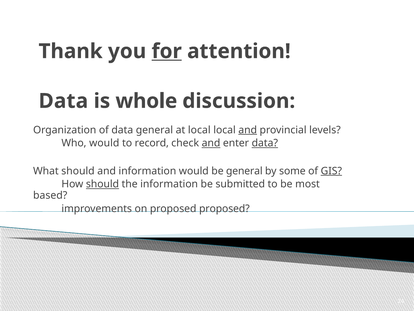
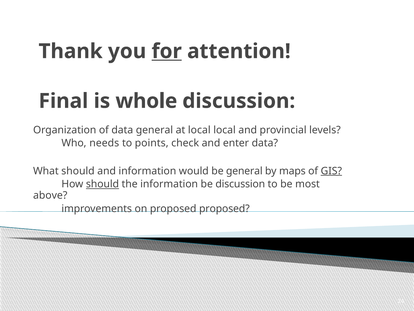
Data at (63, 101): Data -> Final
and at (248, 130) underline: present -> none
Who would: would -> needs
record: record -> points
and at (211, 143) underline: present -> none
data at (265, 143) underline: present -> none
some: some -> maps
be submitted: submitted -> discussion
based: based -> above
